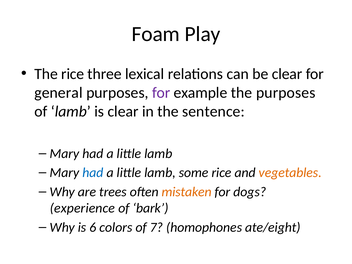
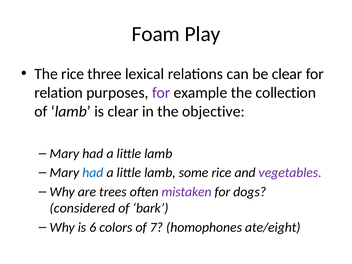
general: general -> relation
the purposes: purposes -> collection
sentence: sentence -> objective
vegetables colour: orange -> purple
mistaken colour: orange -> purple
experience: experience -> considered
